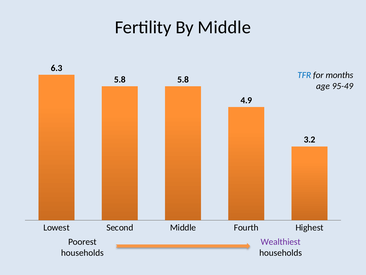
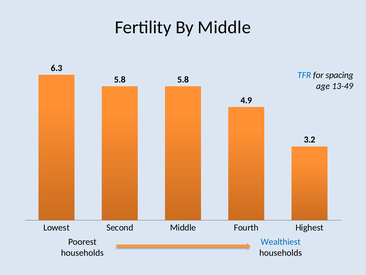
months: months -> spacing
95-49: 95-49 -> 13-49
Wealthiest colour: purple -> blue
